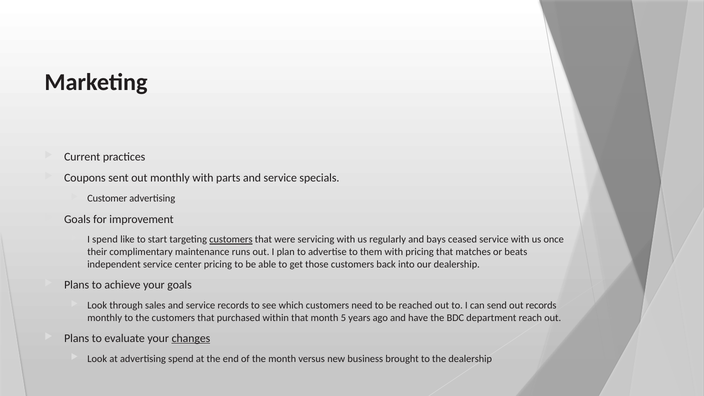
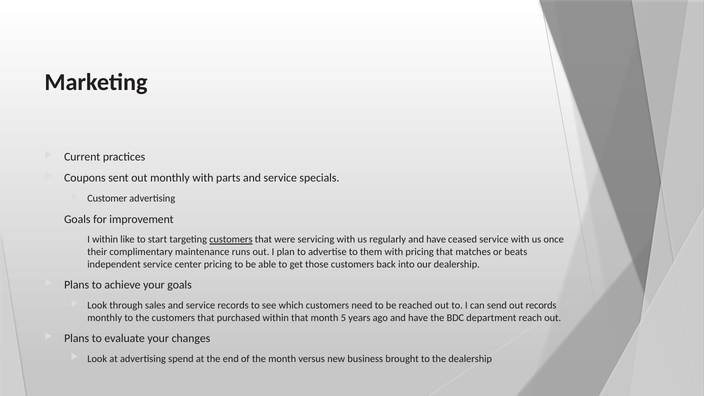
I spend: spend -> within
regularly and bays: bays -> have
changes underline: present -> none
